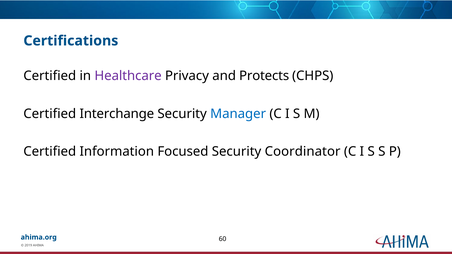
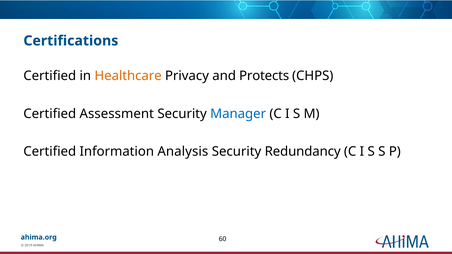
Healthcare colour: purple -> orange
Interchange: Interchange -> Assessment
Focused: Focused -> Analysis
Coordinator: Coordinator -> Redundancy
